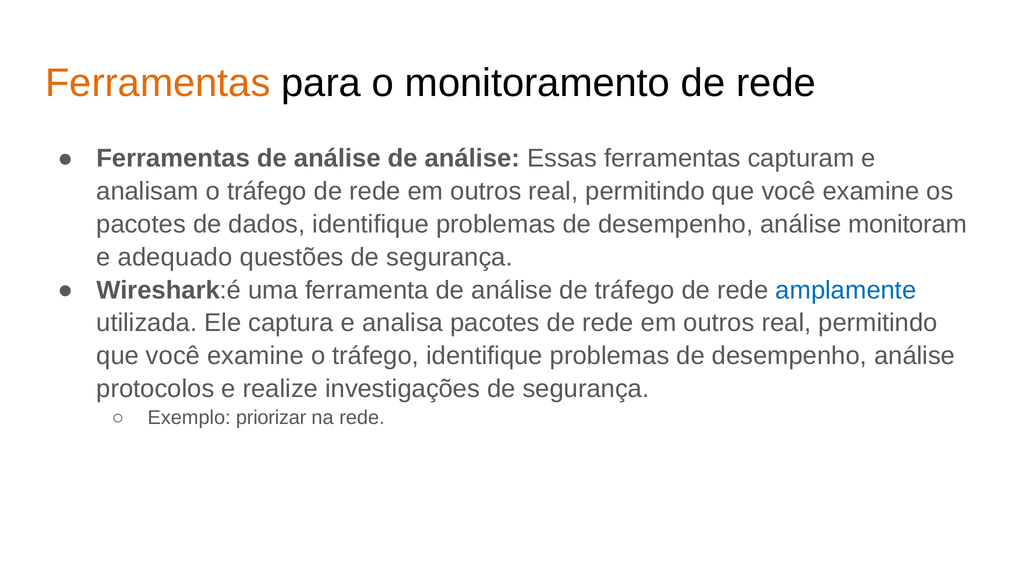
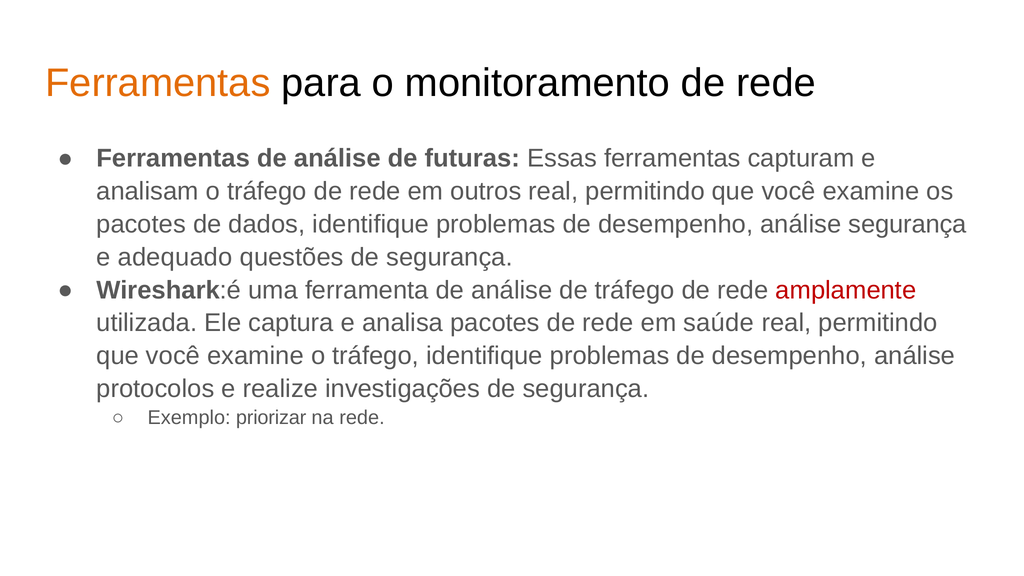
análise de análise: análise -> futuras
análise monitoram: monitoram -> segurança
amplamente colour: blue -> red
outros at (719, 323): outros -> saúde
